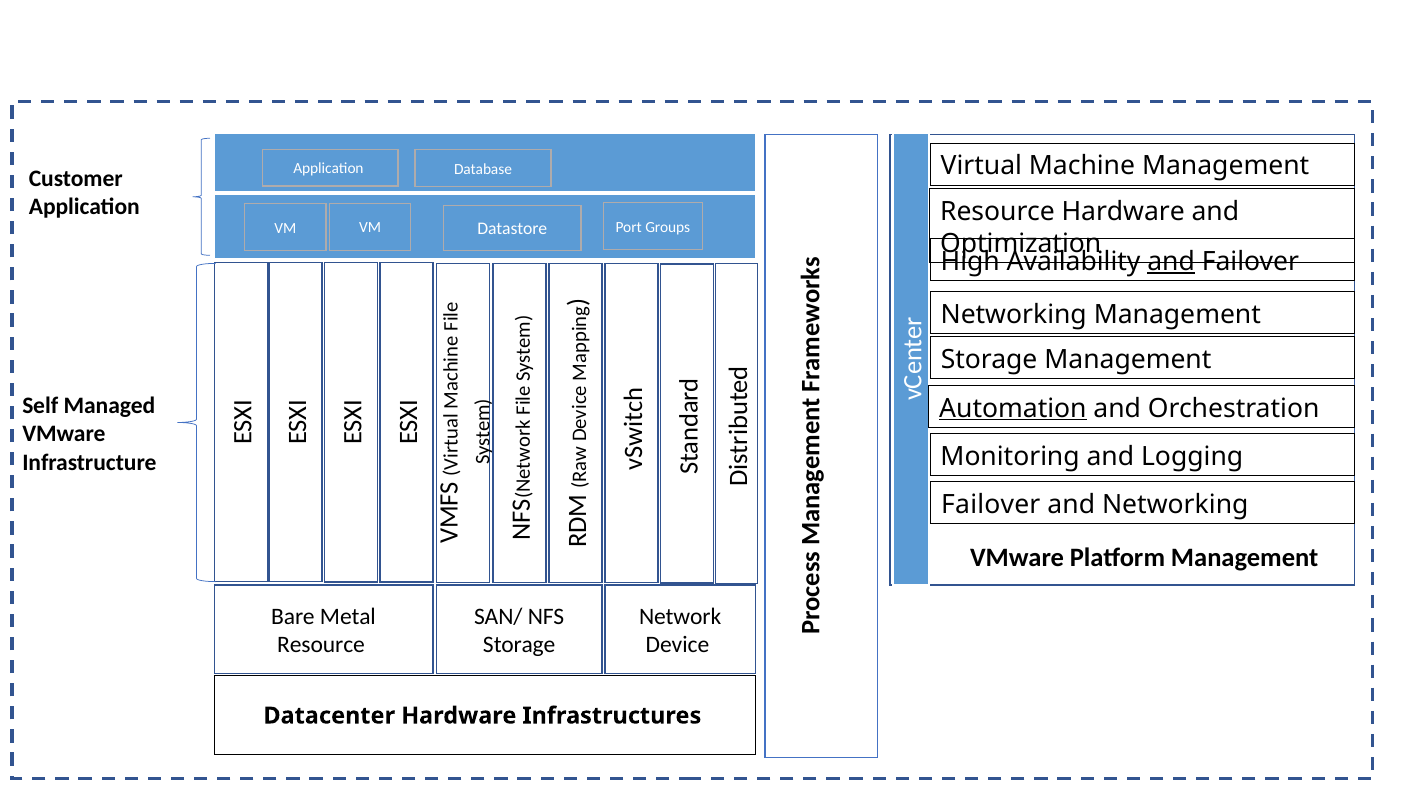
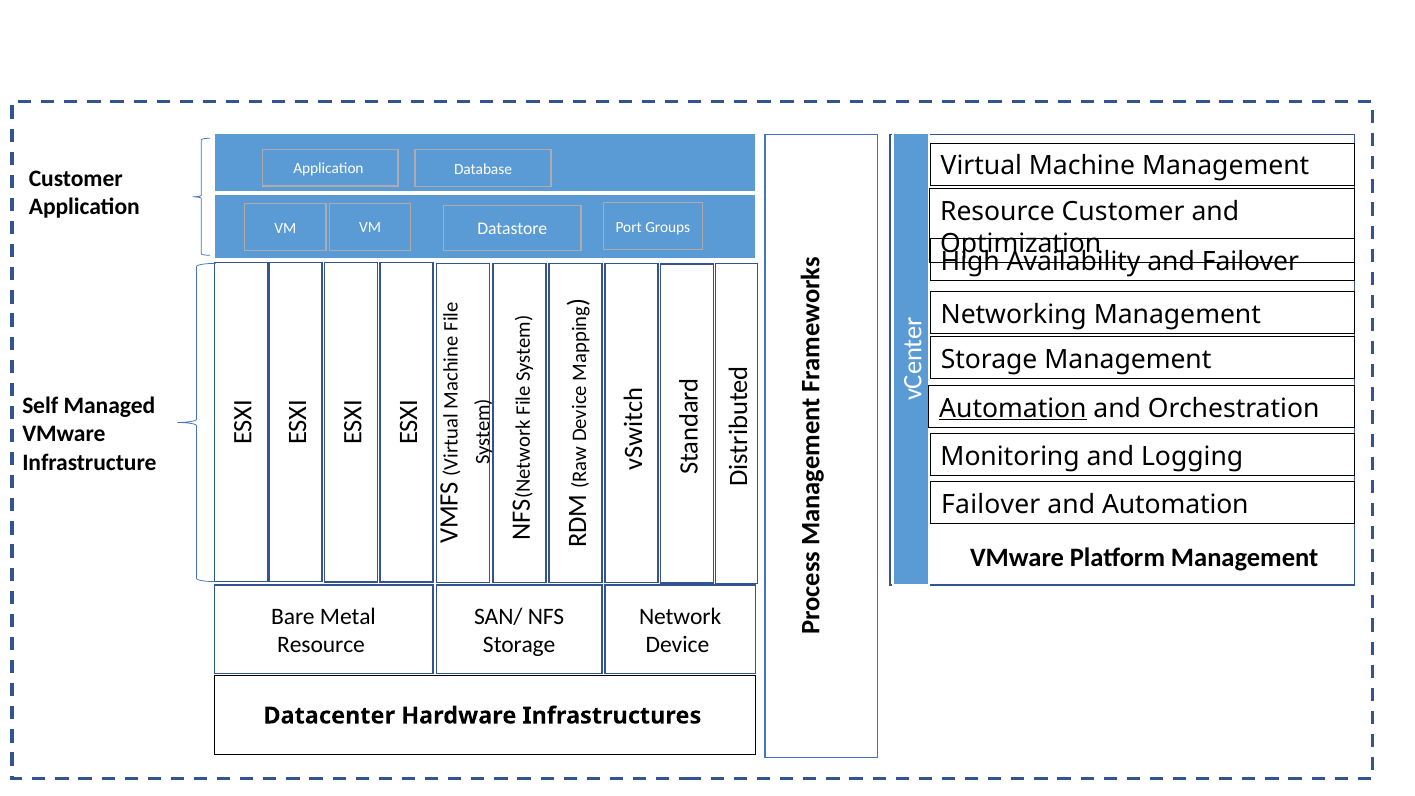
Resource Hardware: Hardware -> Customer
and at (1171, 262) underline: present -> none
and Networking: Networking -> Automation
